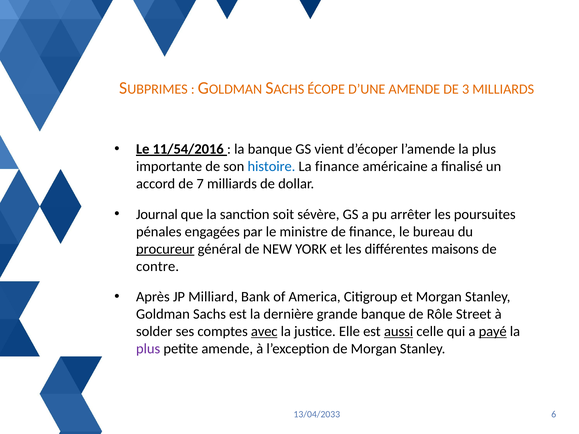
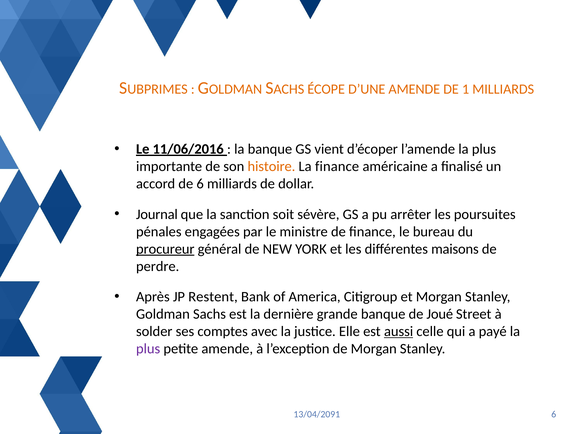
3: 3 -> 1
11/54/2016: 11/54/2016 -> 11/06/2016
histoire colour: blue -> orange
de 7: 7 -> 6
contre: contre -> perdre
Milliard: Milliard -> Restent
Rôle: Rôle -> Joué
avec underline: present -> none
payé underline: present -> none
13/04/2033: 13/04/2033 -> 13/04/2091
